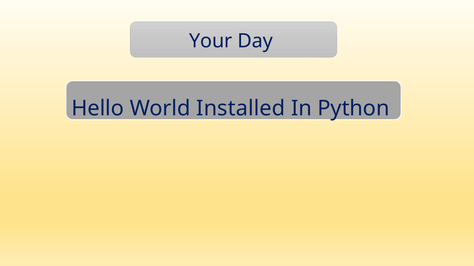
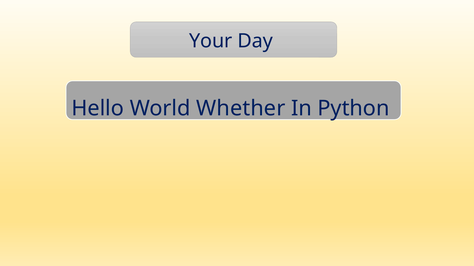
Installed: Installed -> Whether
